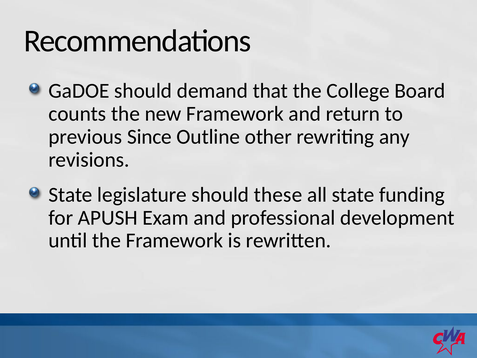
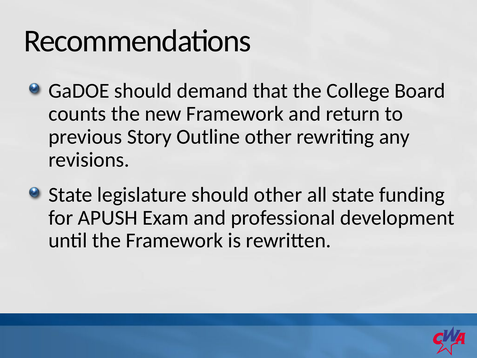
Since: Since -> Story
should these: these -> other
